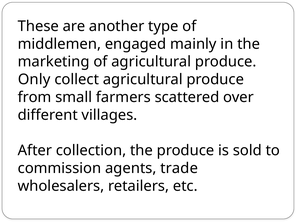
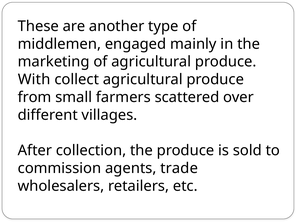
Only: Only -> With
